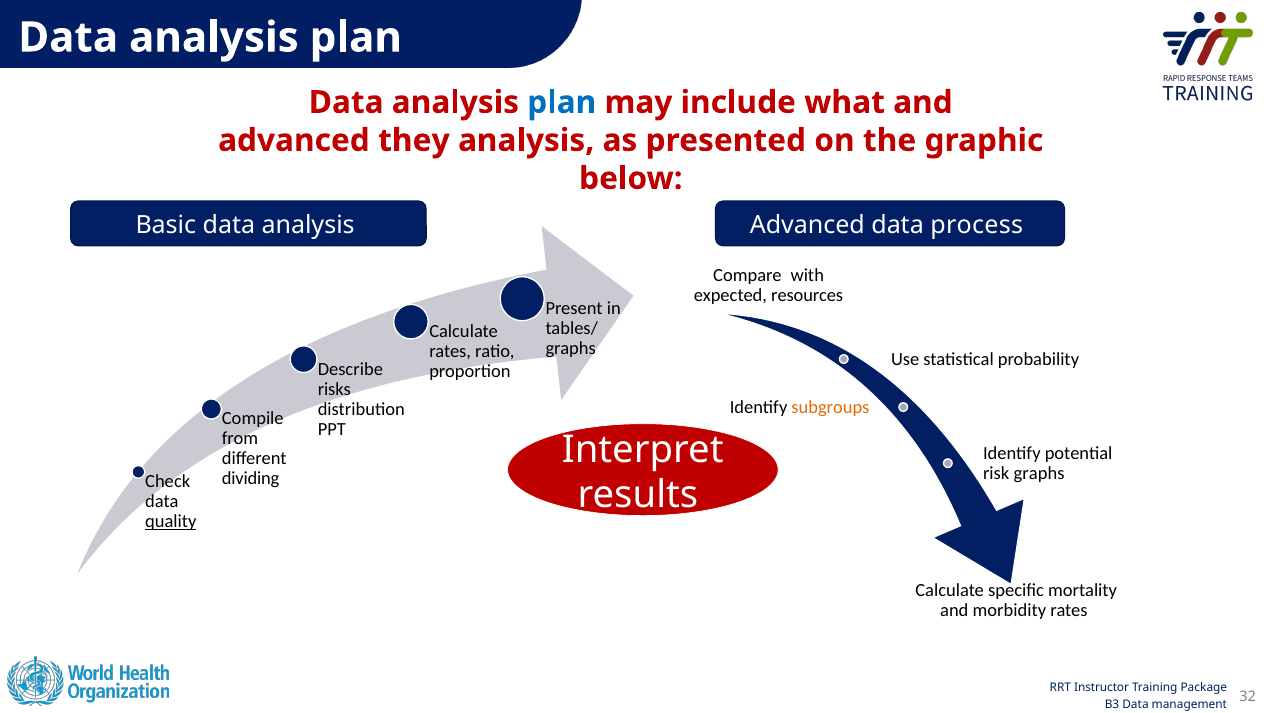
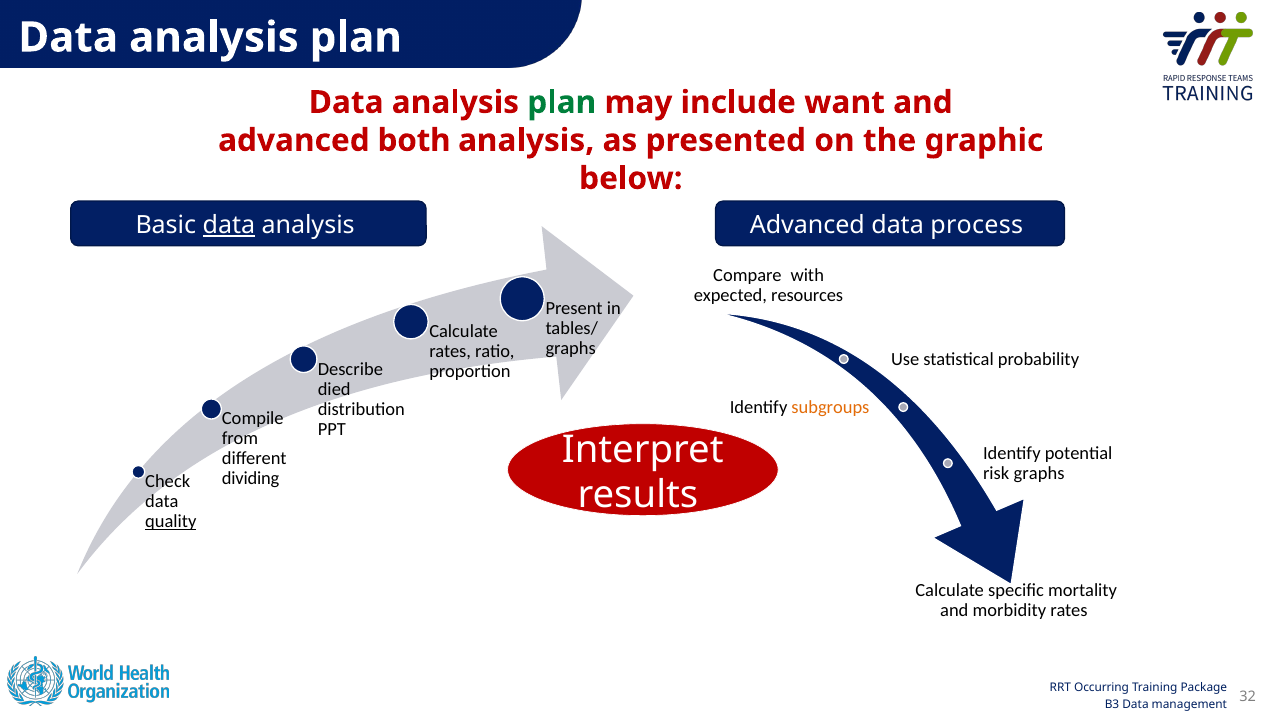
plan at (562, 102) colour: blue -> green
what: what -> want
they: they -> both
data at (229, 225) underline: none -> present
risks: risks -> died
Instructor: Instructor -> Occurring
